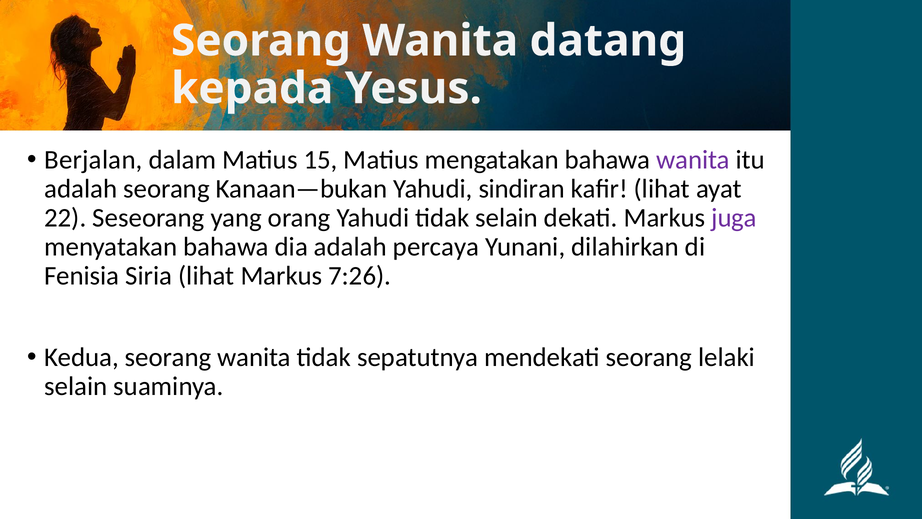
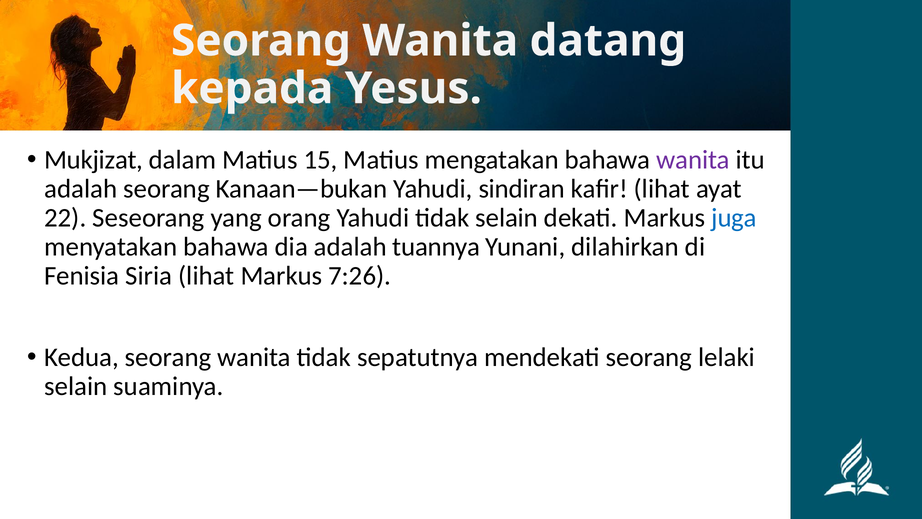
Berjalan: Berjalan -> Mukjizat
juga colour: purple -> blue
percaya: percaya -> tuannya
